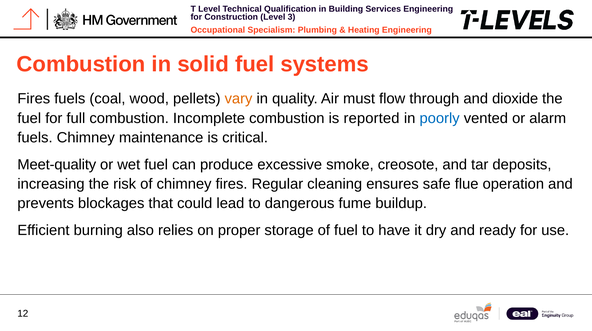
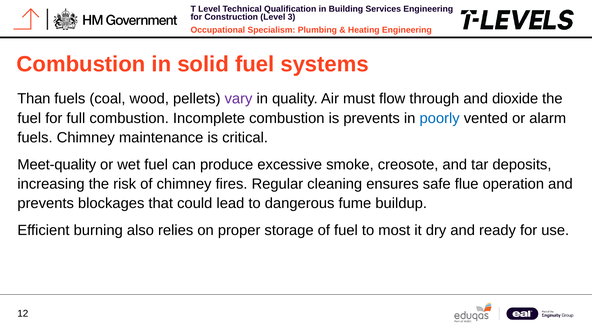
Fires at (34, 99): Fires -> Than
vary colour: orange -> purple
is reported: reported -> prevents
have: have -> most
